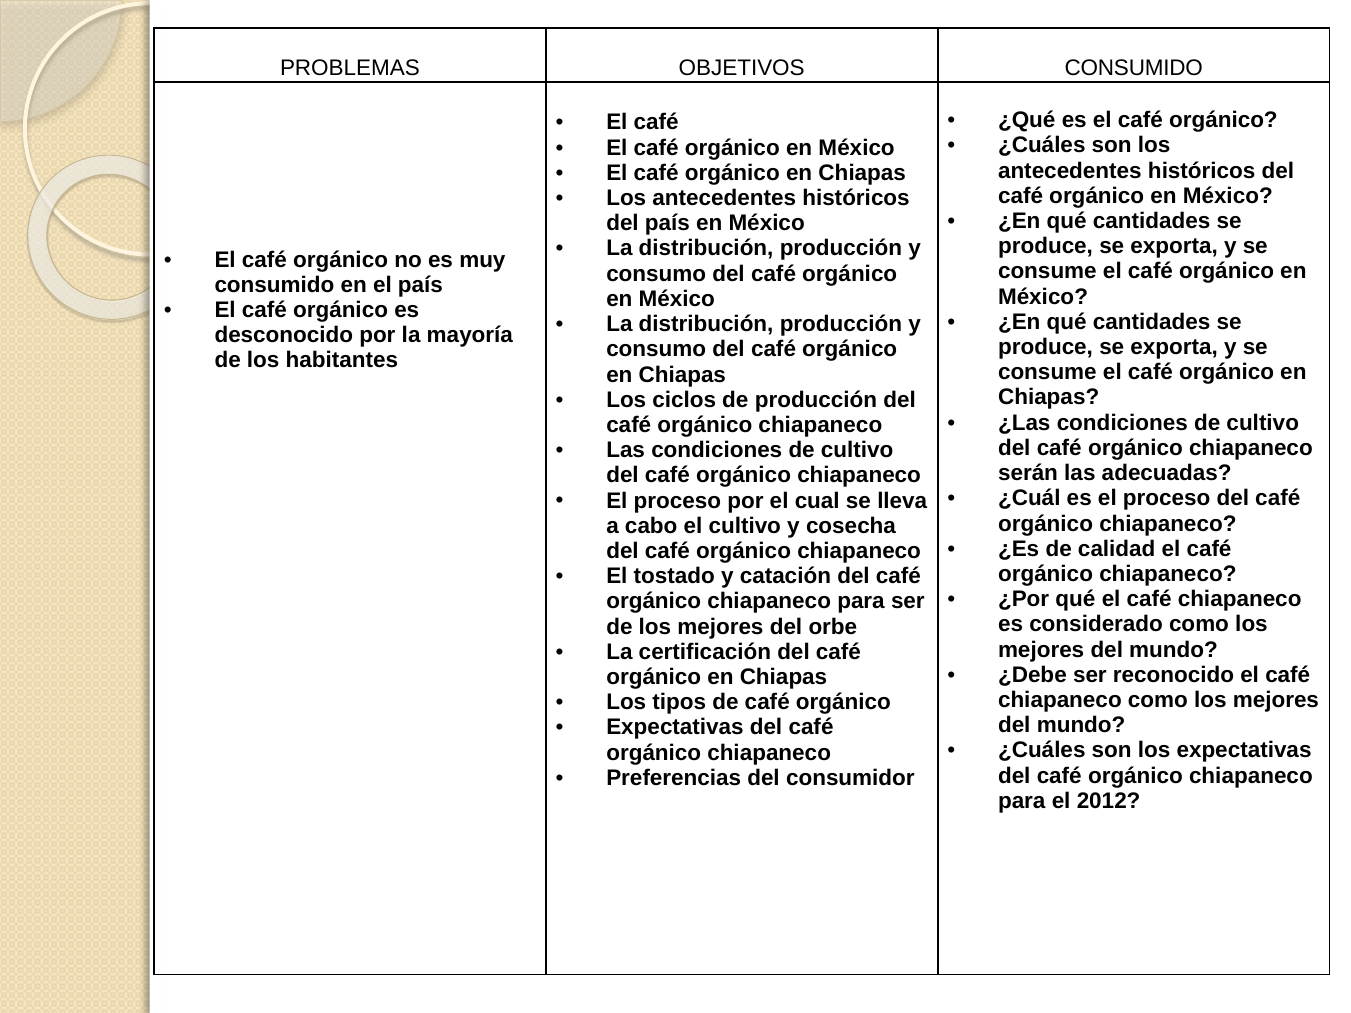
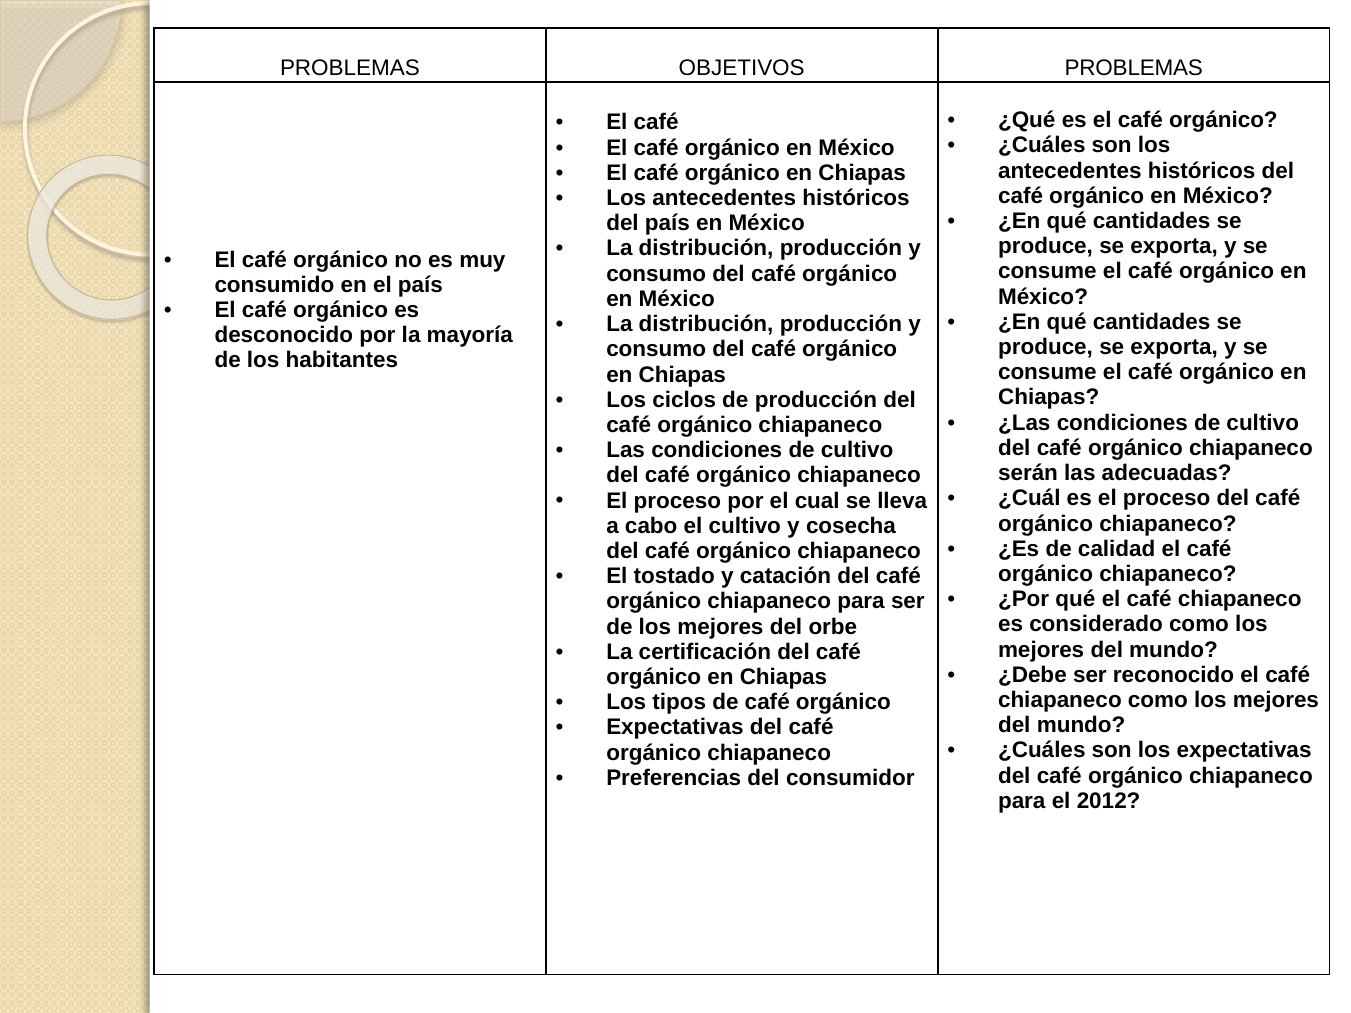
OBJETIVOS CONSUMIDO: CONSUMIDO -> PROBLEMAS
